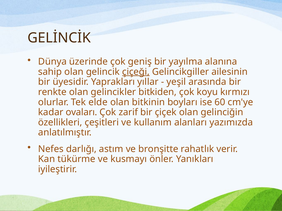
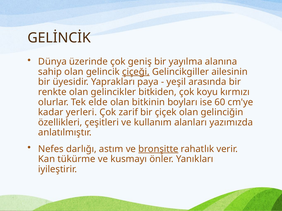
yıllar: yıllar -> paya
ovaları: ovaları -> yerleri
bronşitte underline: none -> present
